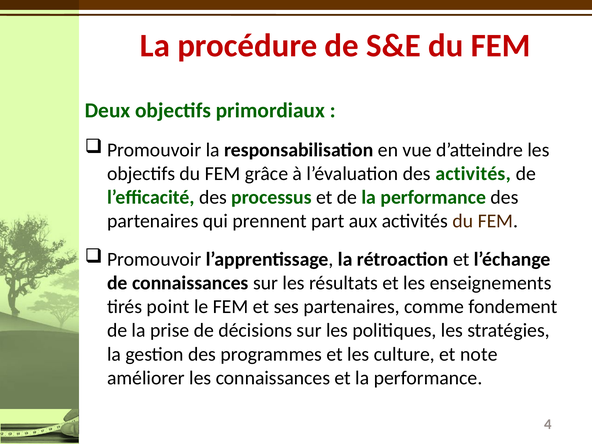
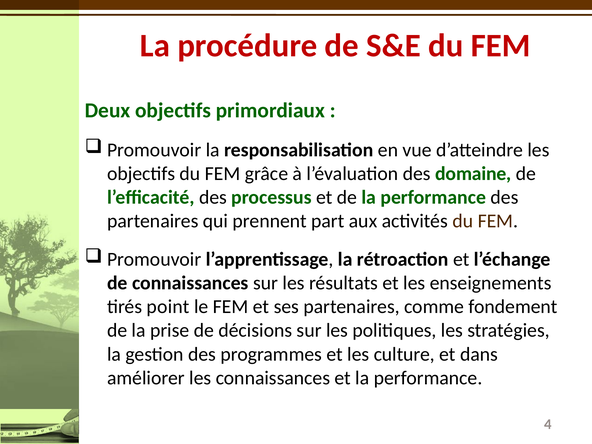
des activités: activités -> domaine
note: note -> dans
